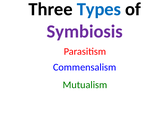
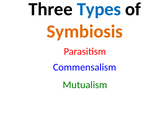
Symbiosis colour: purple -> orange
